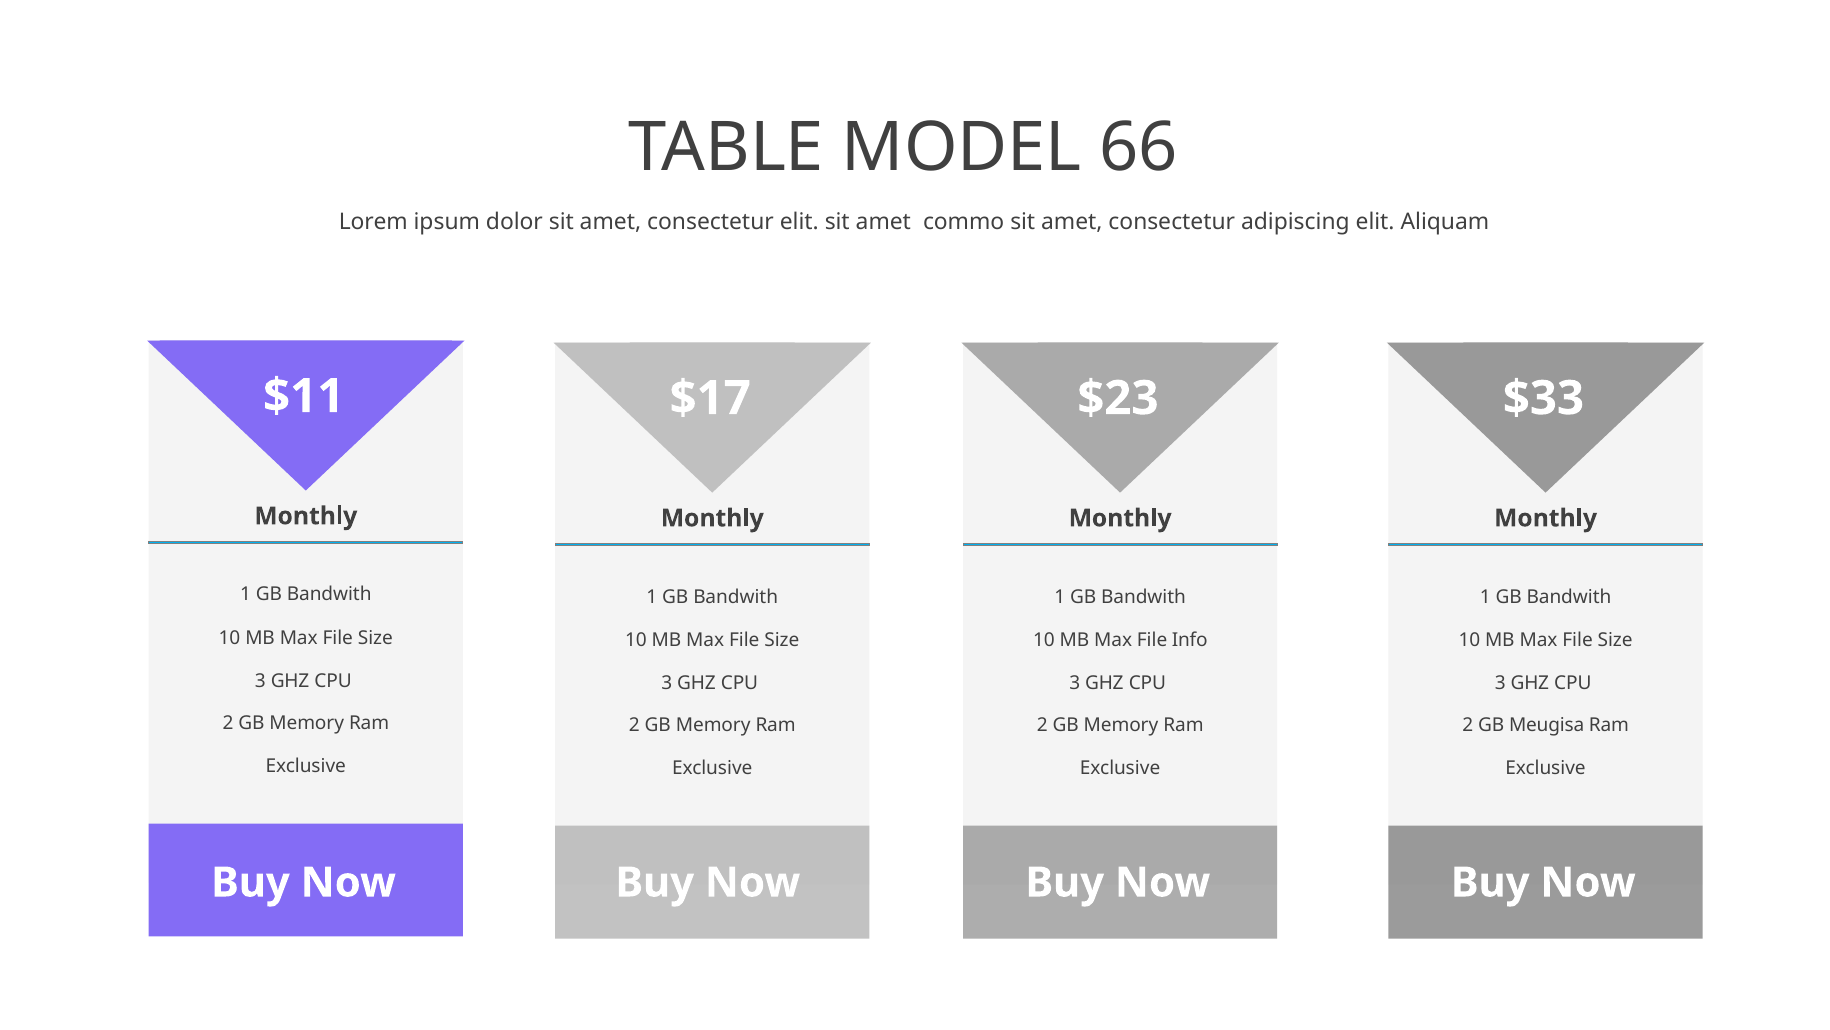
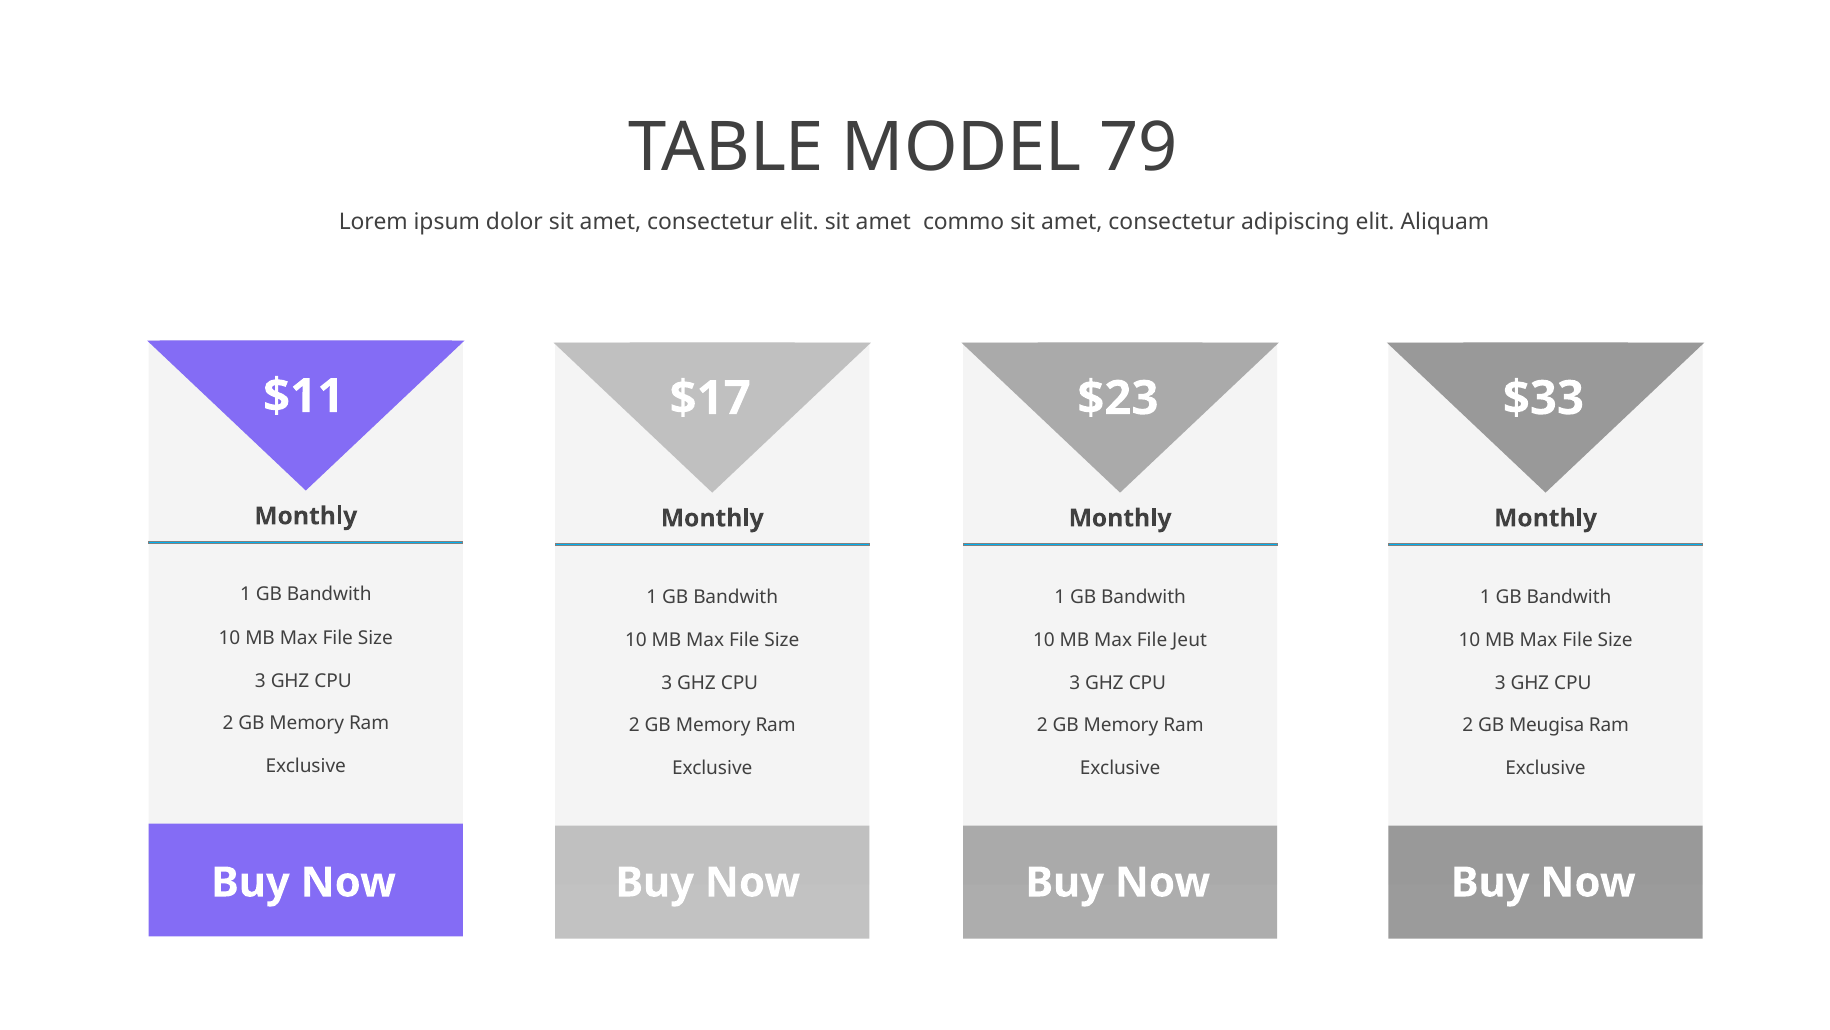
66: 66 -> 79
Info: Info -> Jeut
